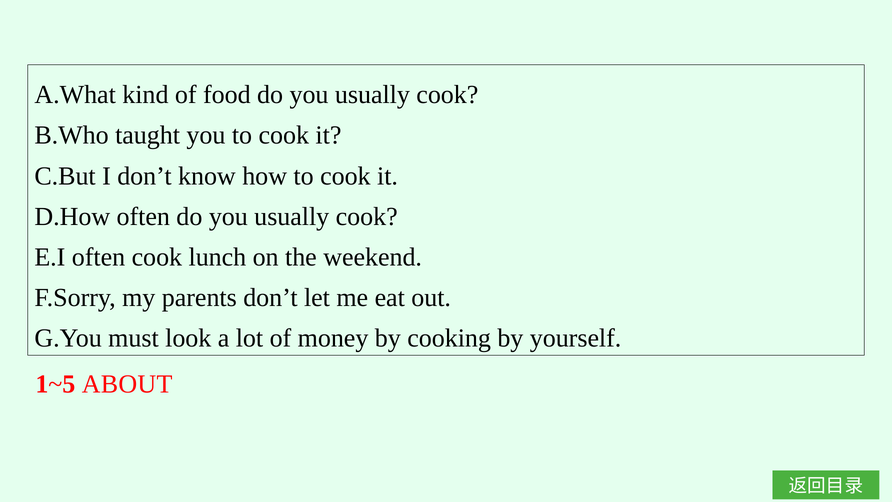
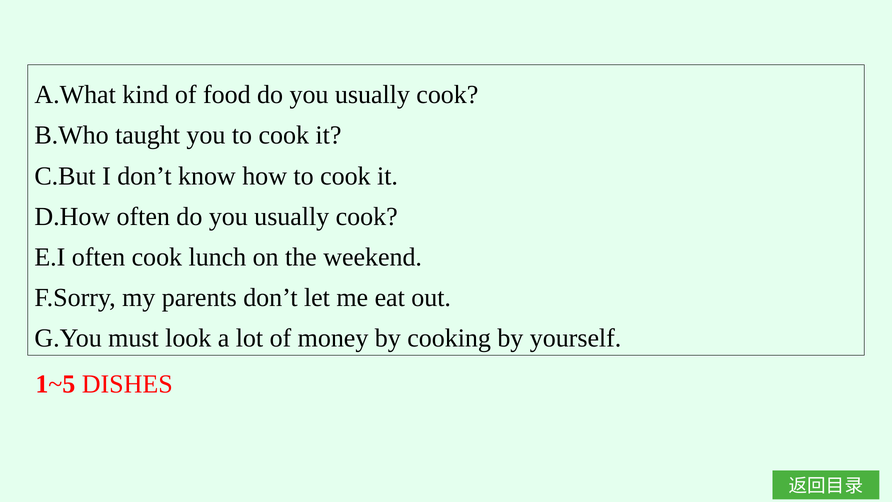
ABOUT: ABOUT -> DISHES
